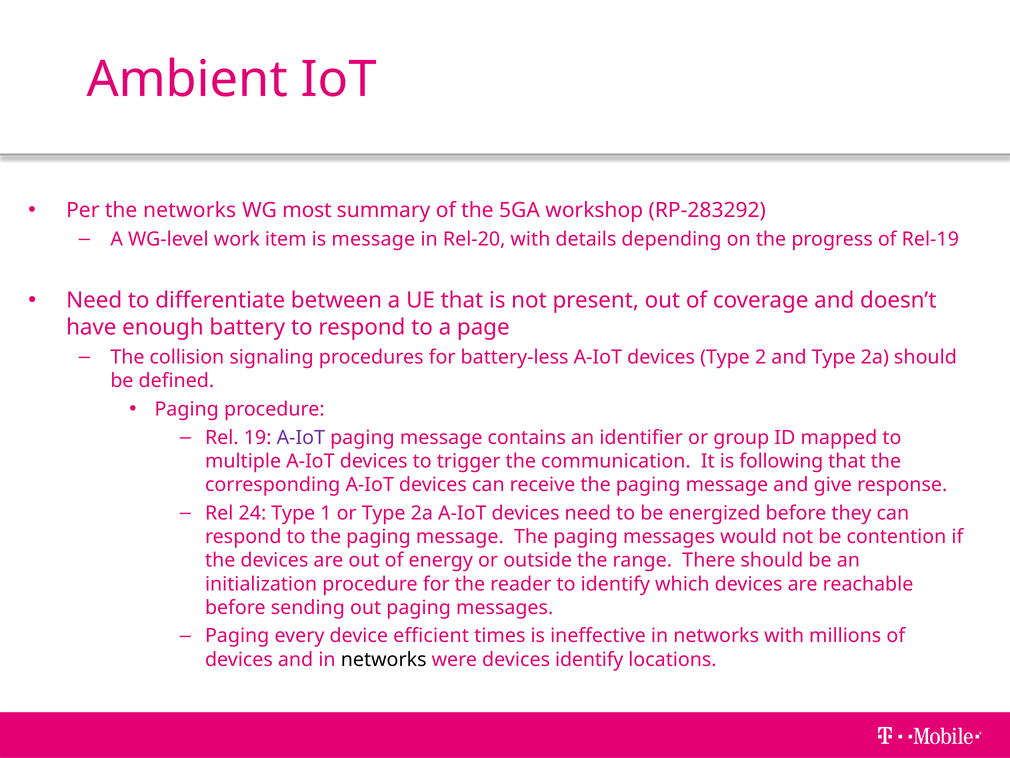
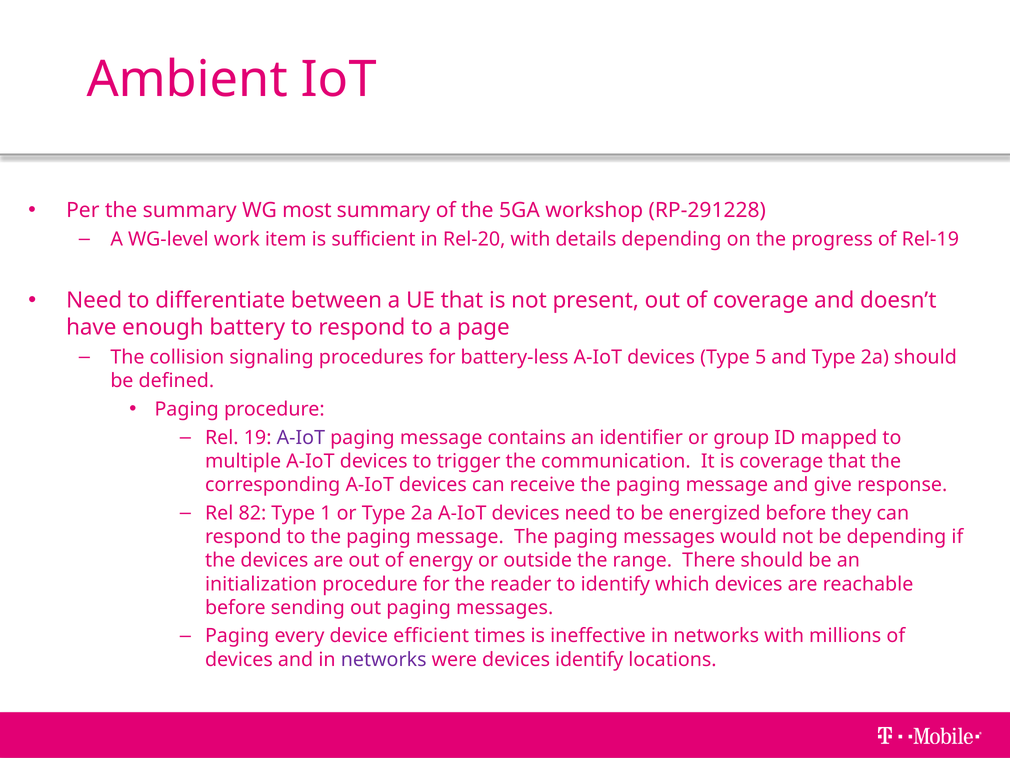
the networks: networks -> summary
RP-283292: RP-283292 -> RP-291228
is message: message -> sufficient
2: 2 -> 5
is following: following -> coverage
24: 24 -> 82
be contention: contention -> depending
networks at (384, 659) colour: black -> purple
